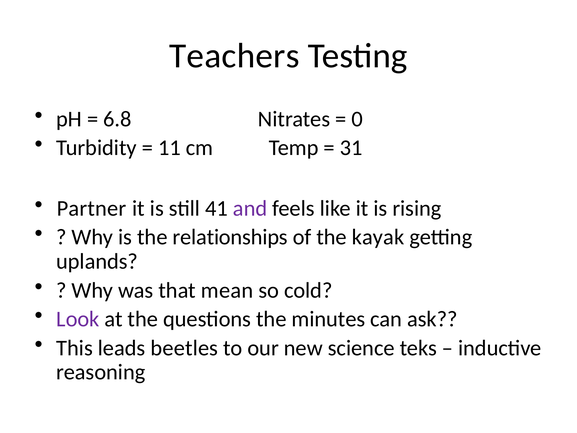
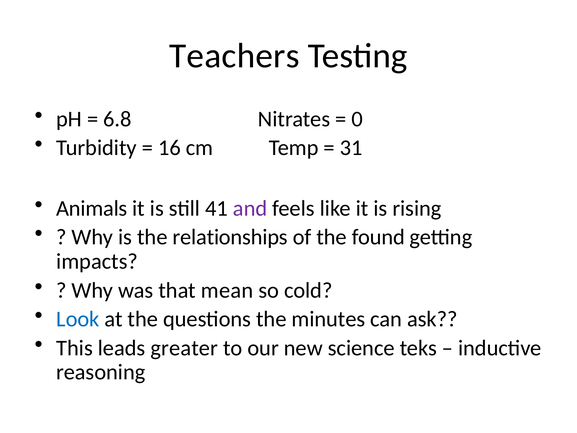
11: 11 -> 16
Partner: Partner -> Animals
kayak: kayak -> found
uplands: uplands -> impacts
Look colour: purple -> blue
beetles: beetles -> greater
